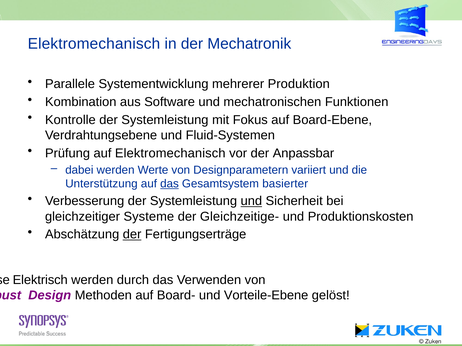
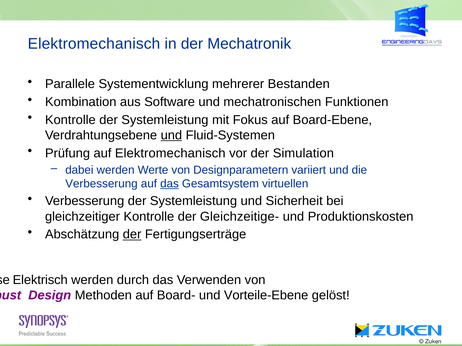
Produktion: Produktion -> Bestanden
und at (171, 135) underline: none -> present
Anpassbar: Anpassbar -> Simulation
Unterstützung at (101, 184): Unterstützung -> Verbesserung
basierter: basierter -> virtuellen
und at (251, 201) underline: present -> none
gleichzeitiger Systeme: Systeme -> Kontrolle
